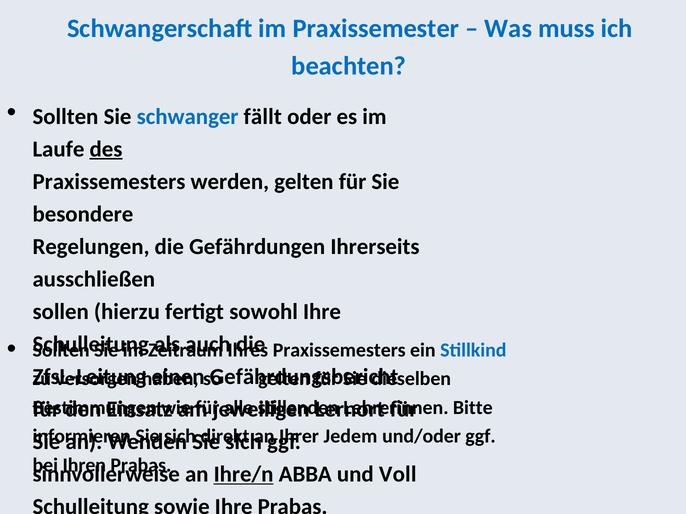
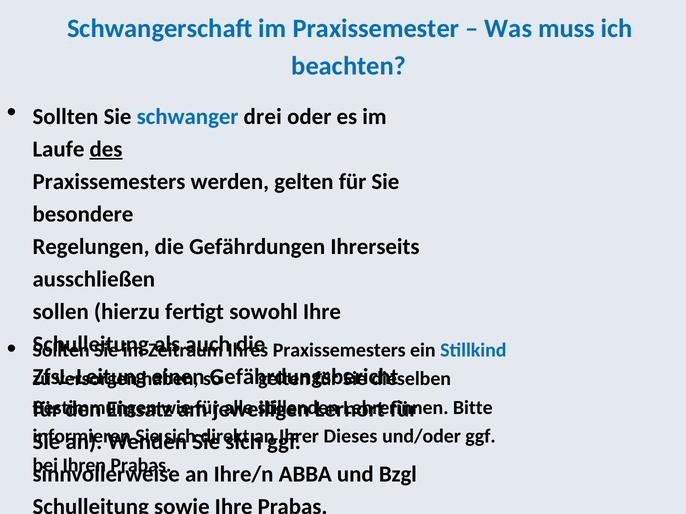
fällt: fällt -> drei
Jedem: Jedem -> Dieses
Ihre/n underline: present -> none
Voll: Voll -> Bzgl
